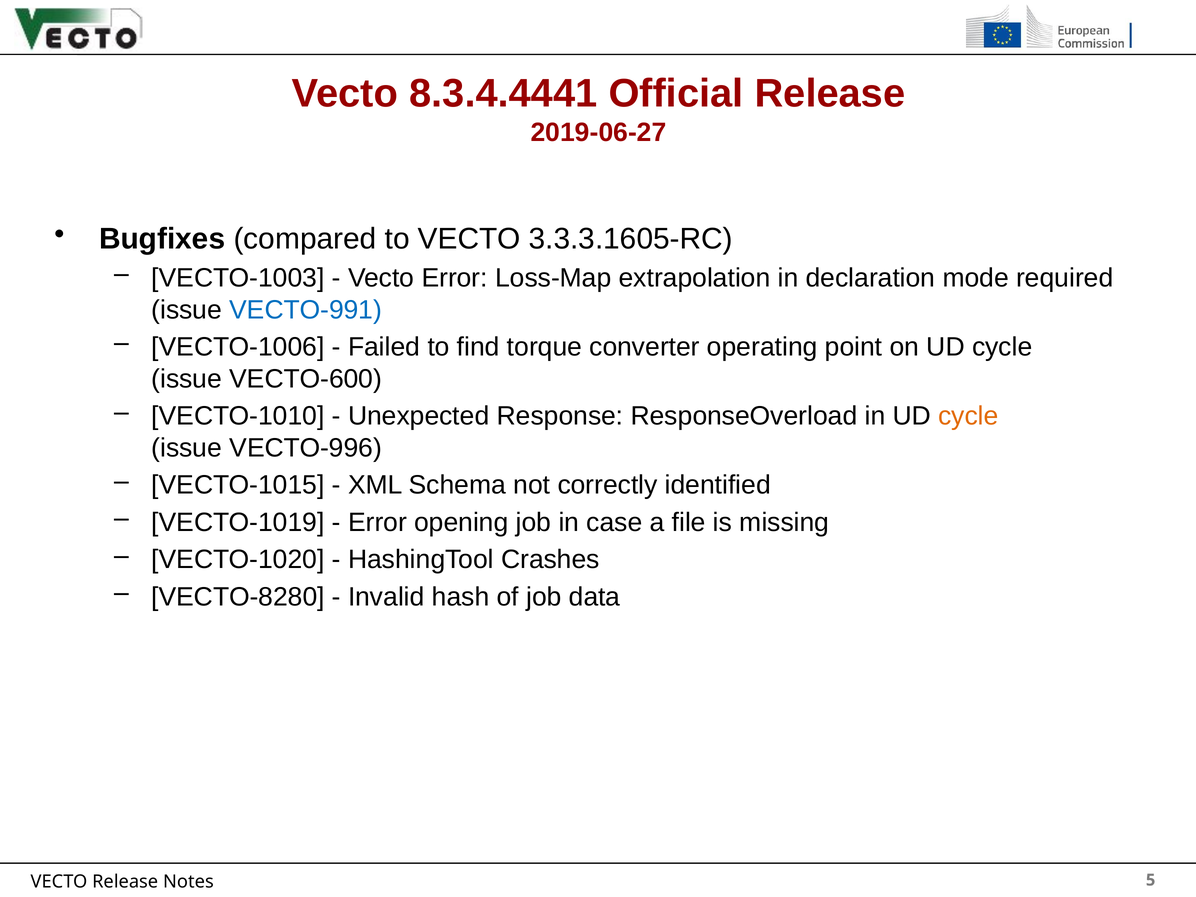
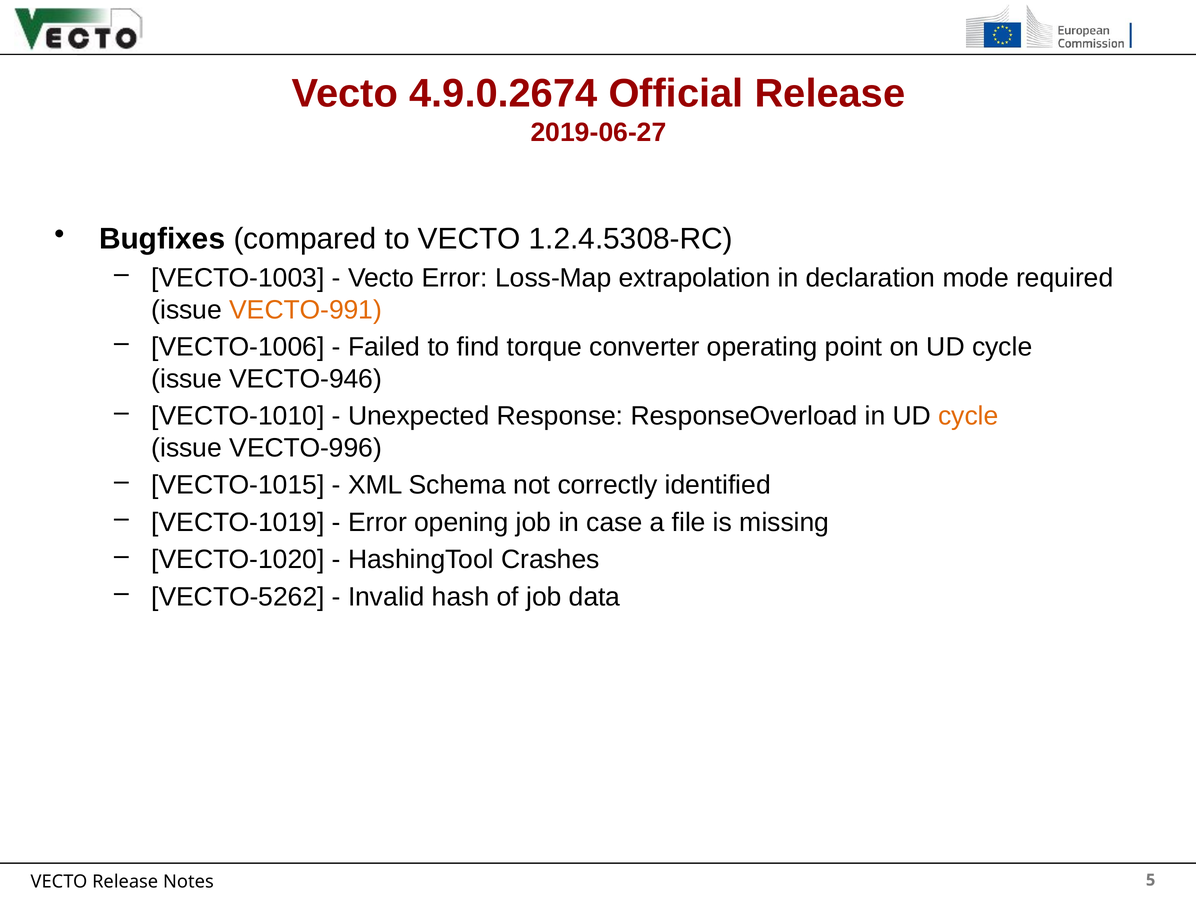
8.3.4.4441: 8.3.4.4441 -> 4.9.0.2674
3.3.3.1605-RC: 3.3.3.1605-RC -> 1.2.4.5308-RC
VECTO-991 colour: blue -> orange
VECTO-600: VECTO-600 -> VECTO-946
VECTO-8280: VECTO-8280 -> VECTO-5262
